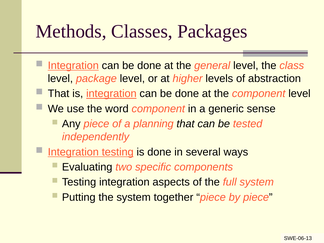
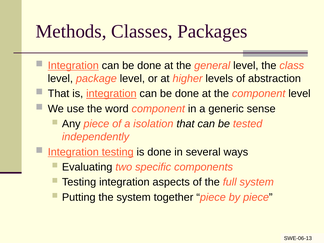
planning: planning -> isolation
